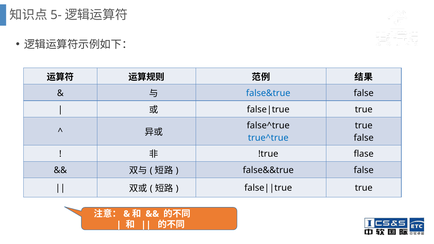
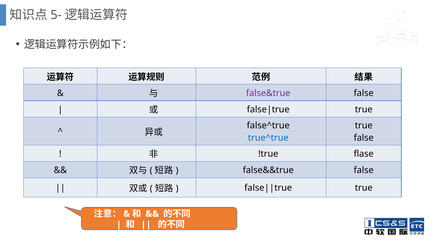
false&true colour: blue -> purple
